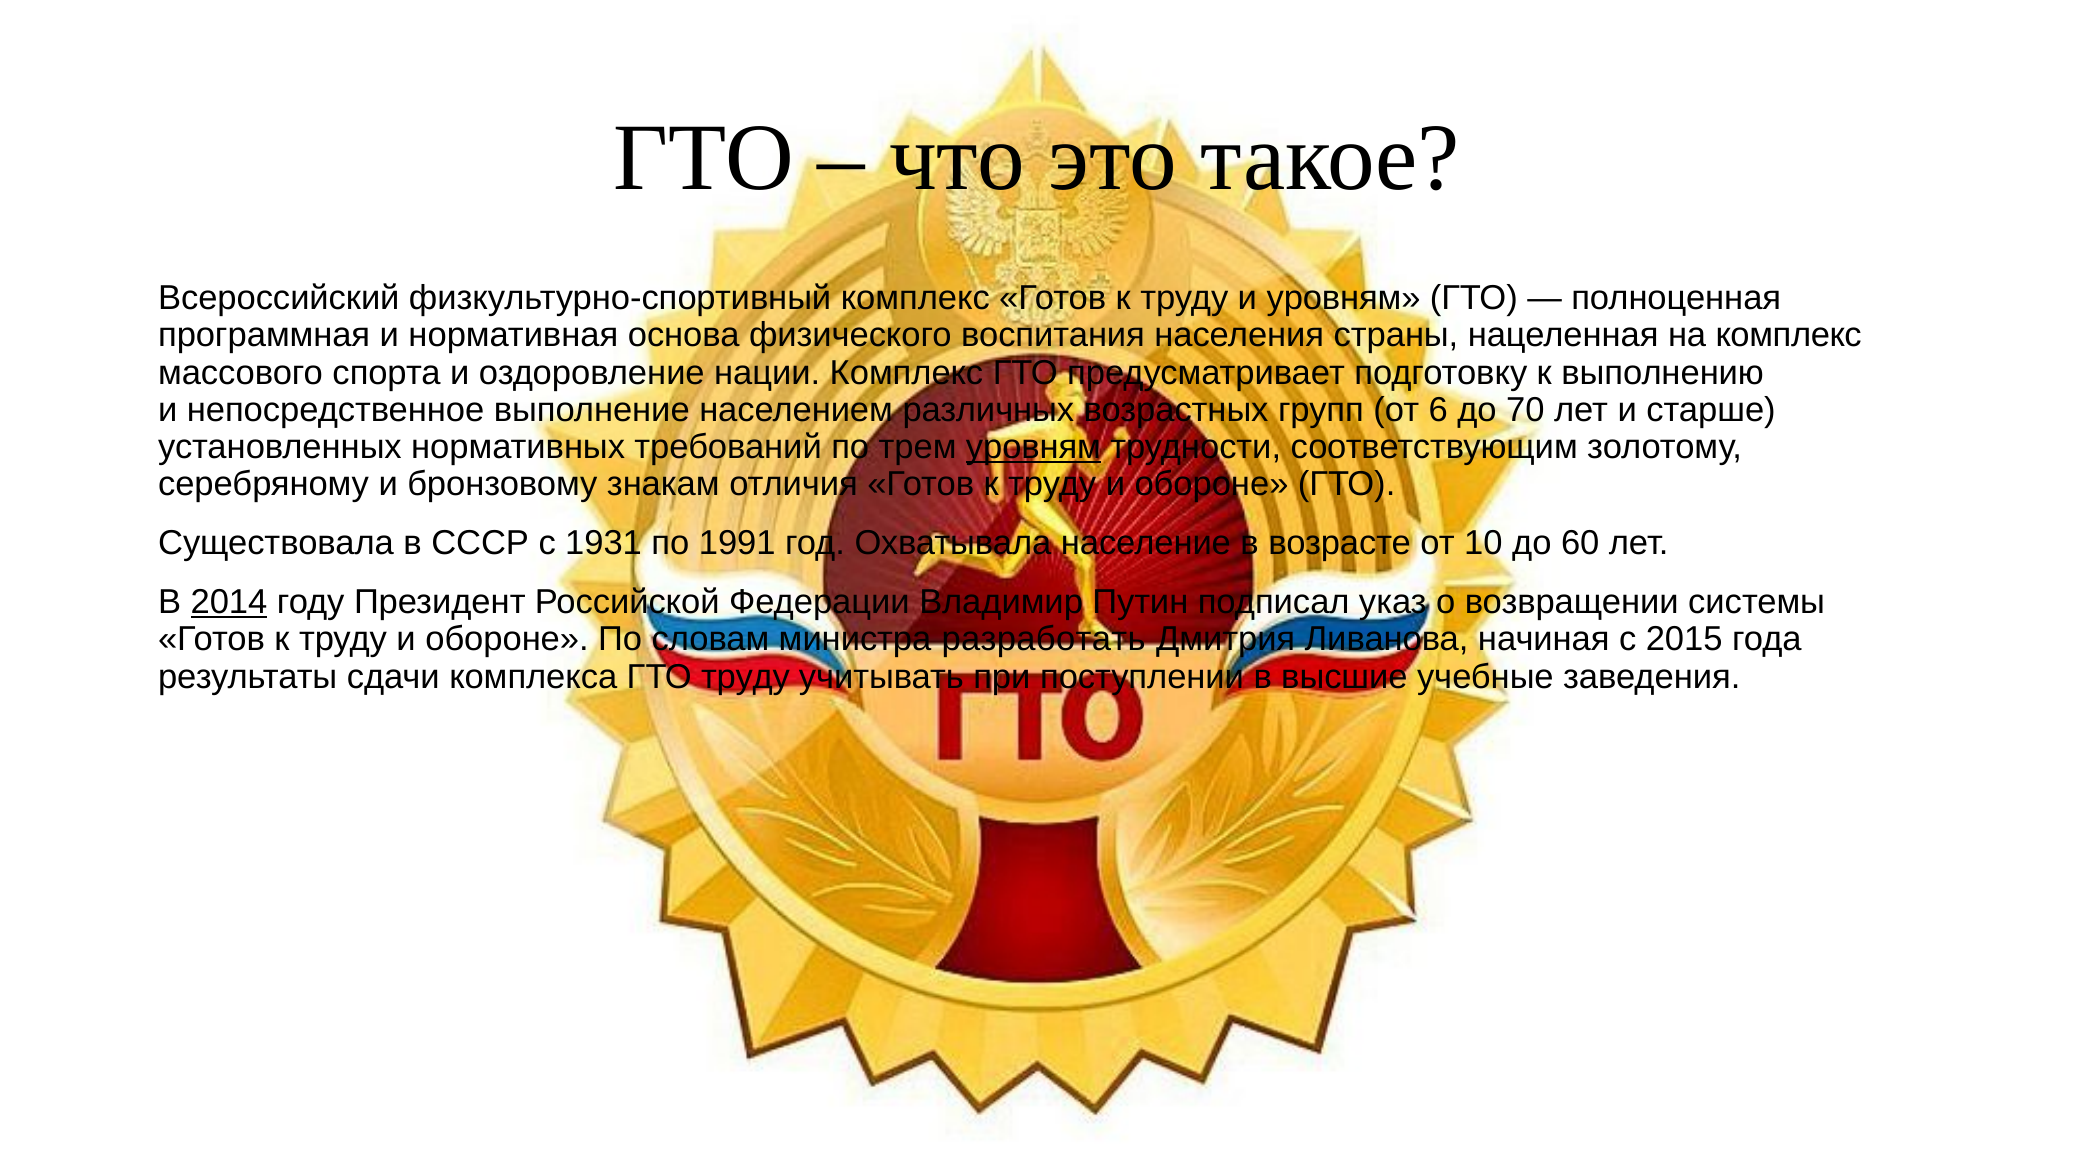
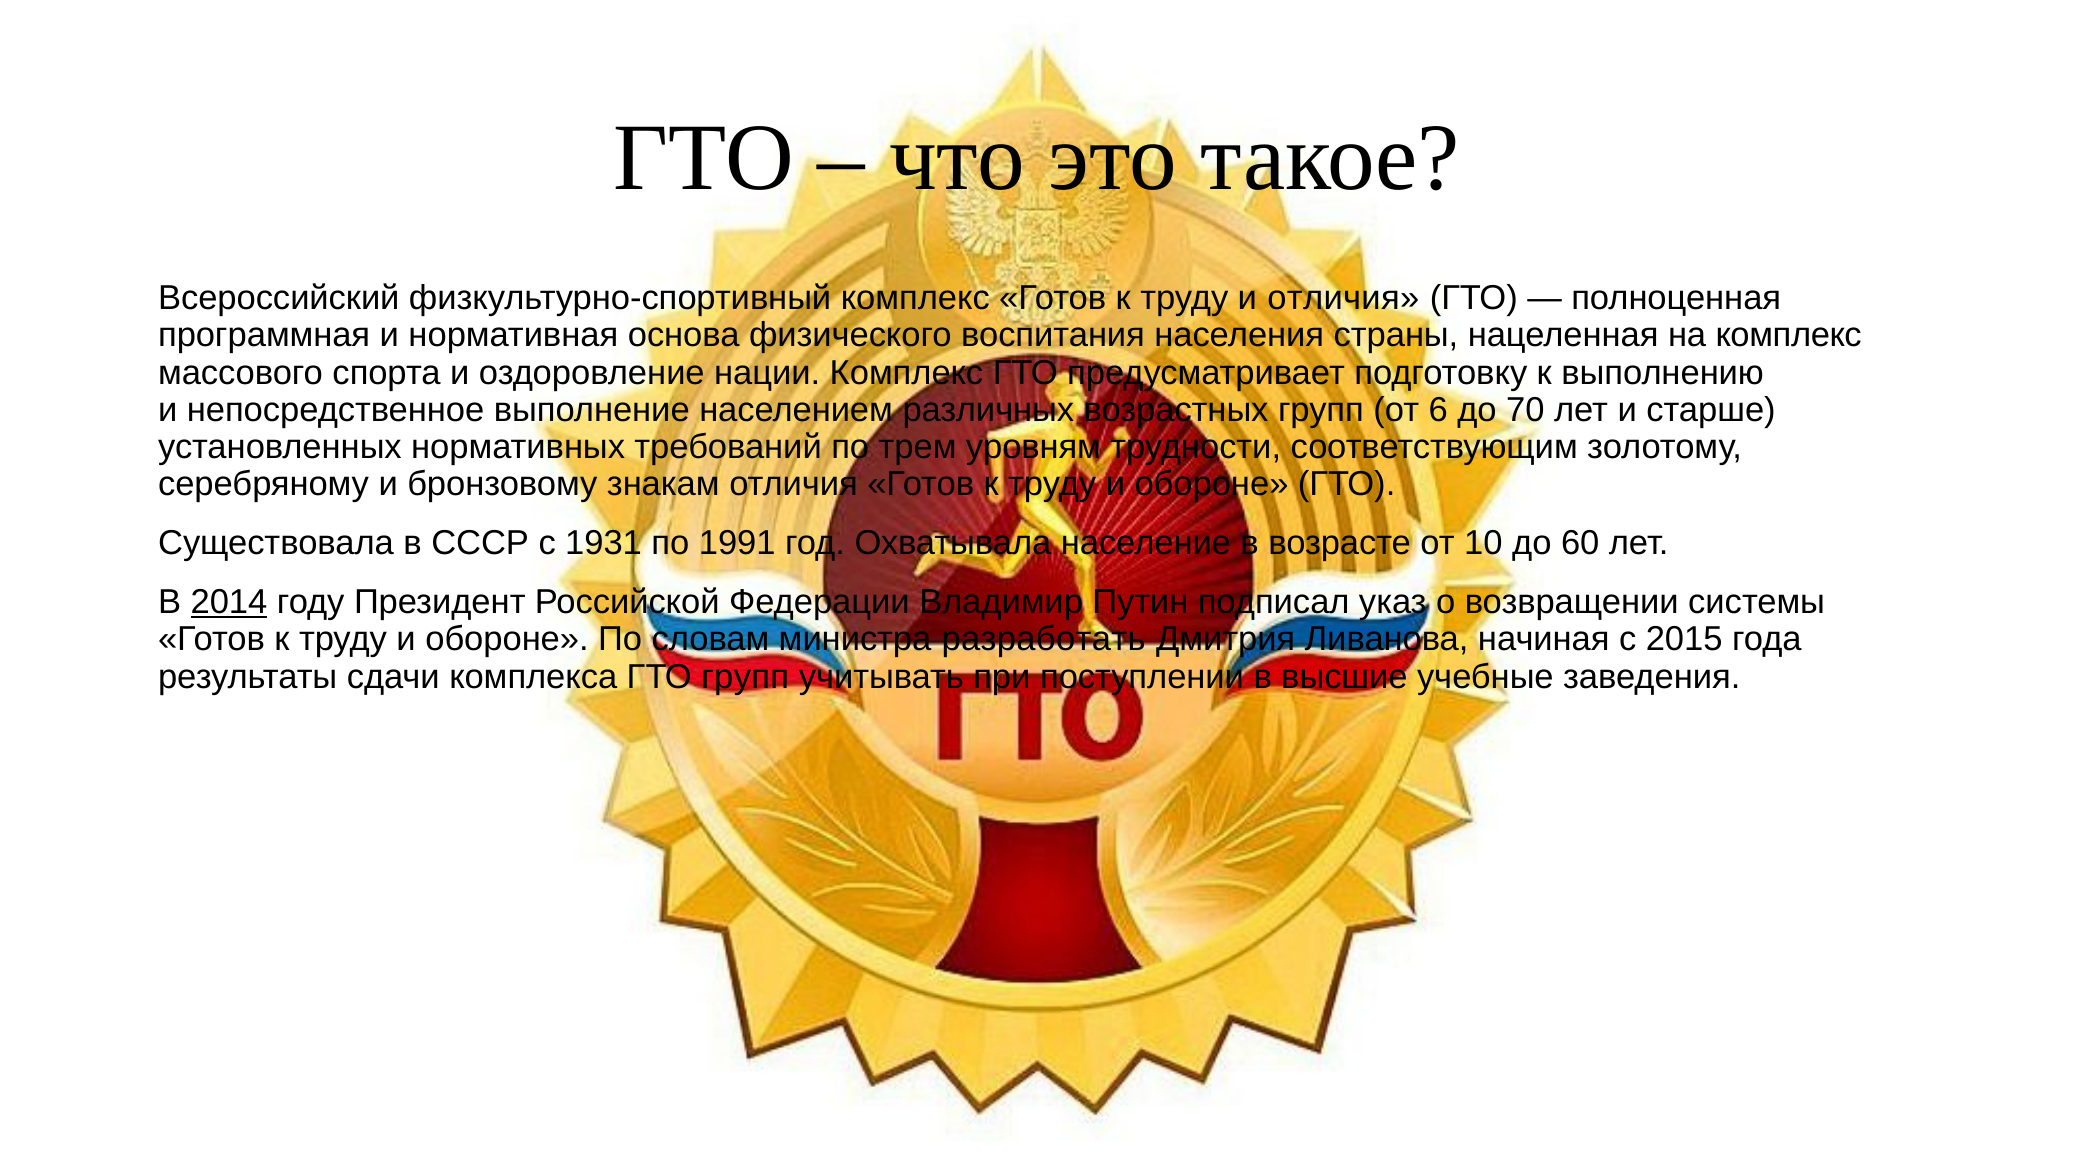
и уровням: уровням -> отличия
уровням at (1033, 447) underline: present -> none
ГТО труду: труду -> групп
